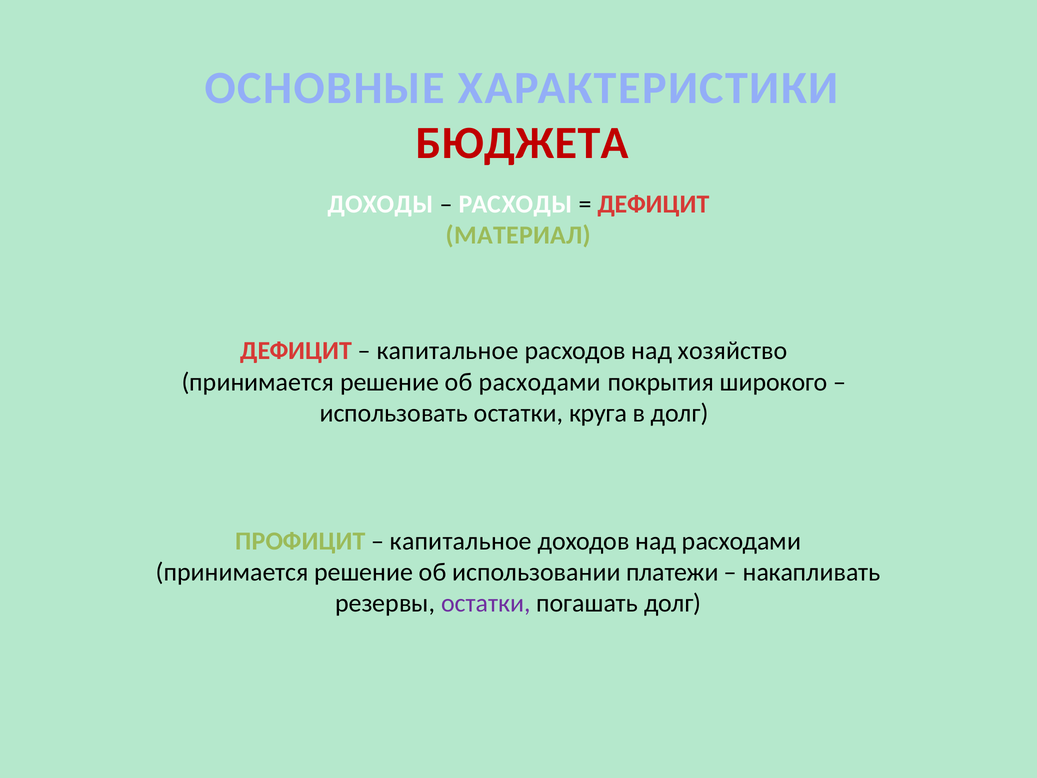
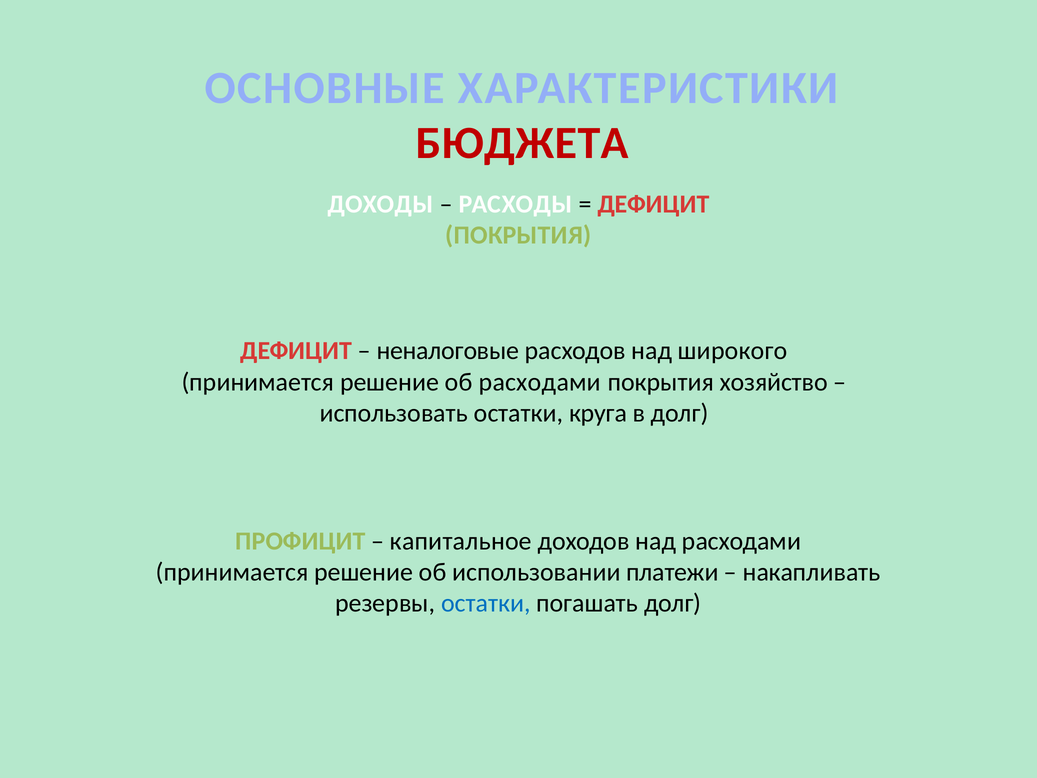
МАТЕРИАЛ at (518, 235): МАТЕРИАЛ -> ПОКРЫТИЯ
капитальное at (448, 351): капитальное -> неналоговые
хозяйство: хозяйство -> широкого
широкого: широкого -> хозяйство
остатки at (486, 603) colour: purple -> blue
